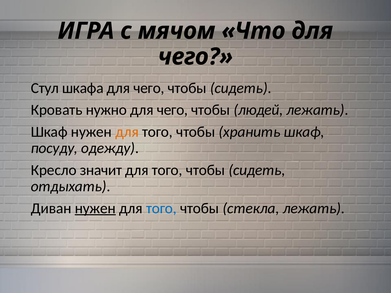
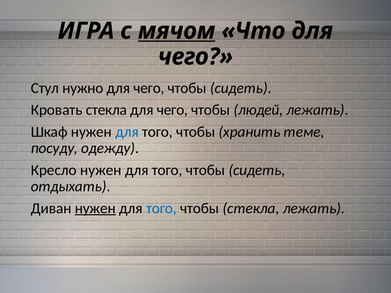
мячом underline: none -> present
шкафа: шкафа -> нужно
Кровать нужно: нужно -> стекла
для at (127, 132) colour: orange -> blue
хранить шкаф: шкаф -> теме
Кресло значит: значит -> нужен
